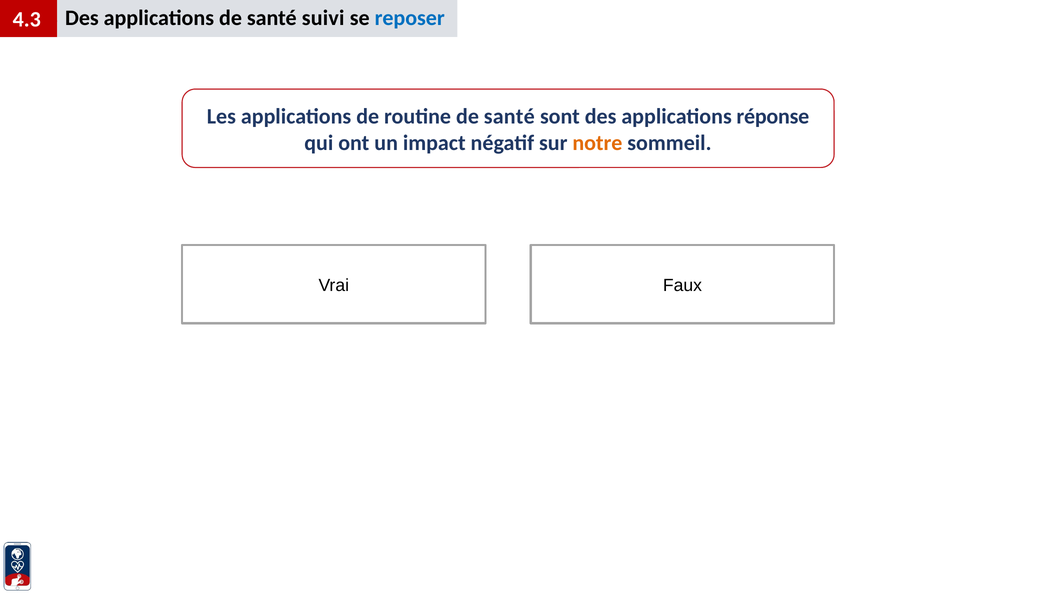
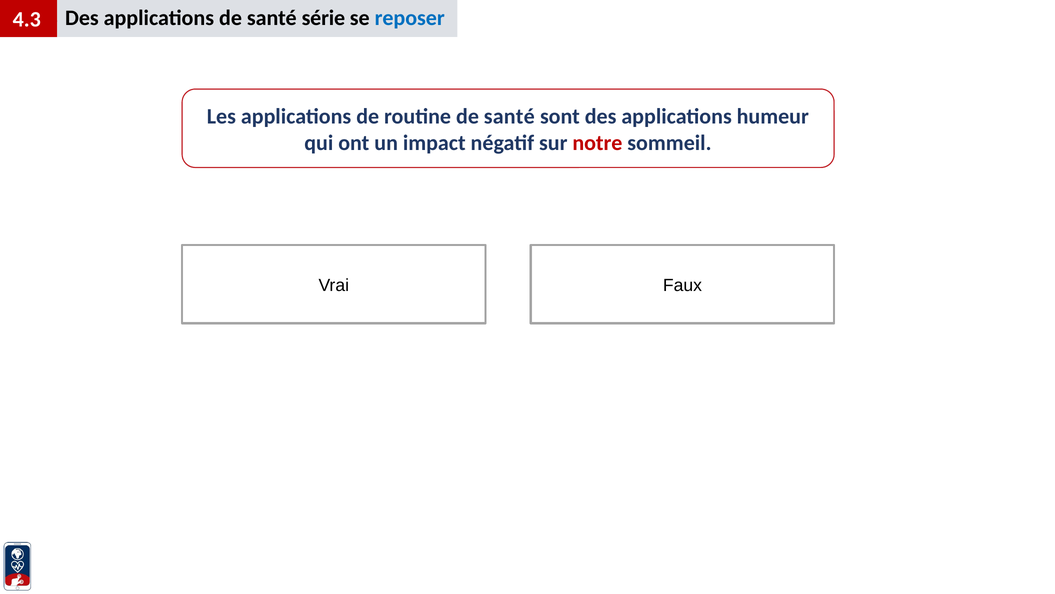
suivi: suivi -> série
réponse: réponse -> humeur
notre colour: orange -> red
